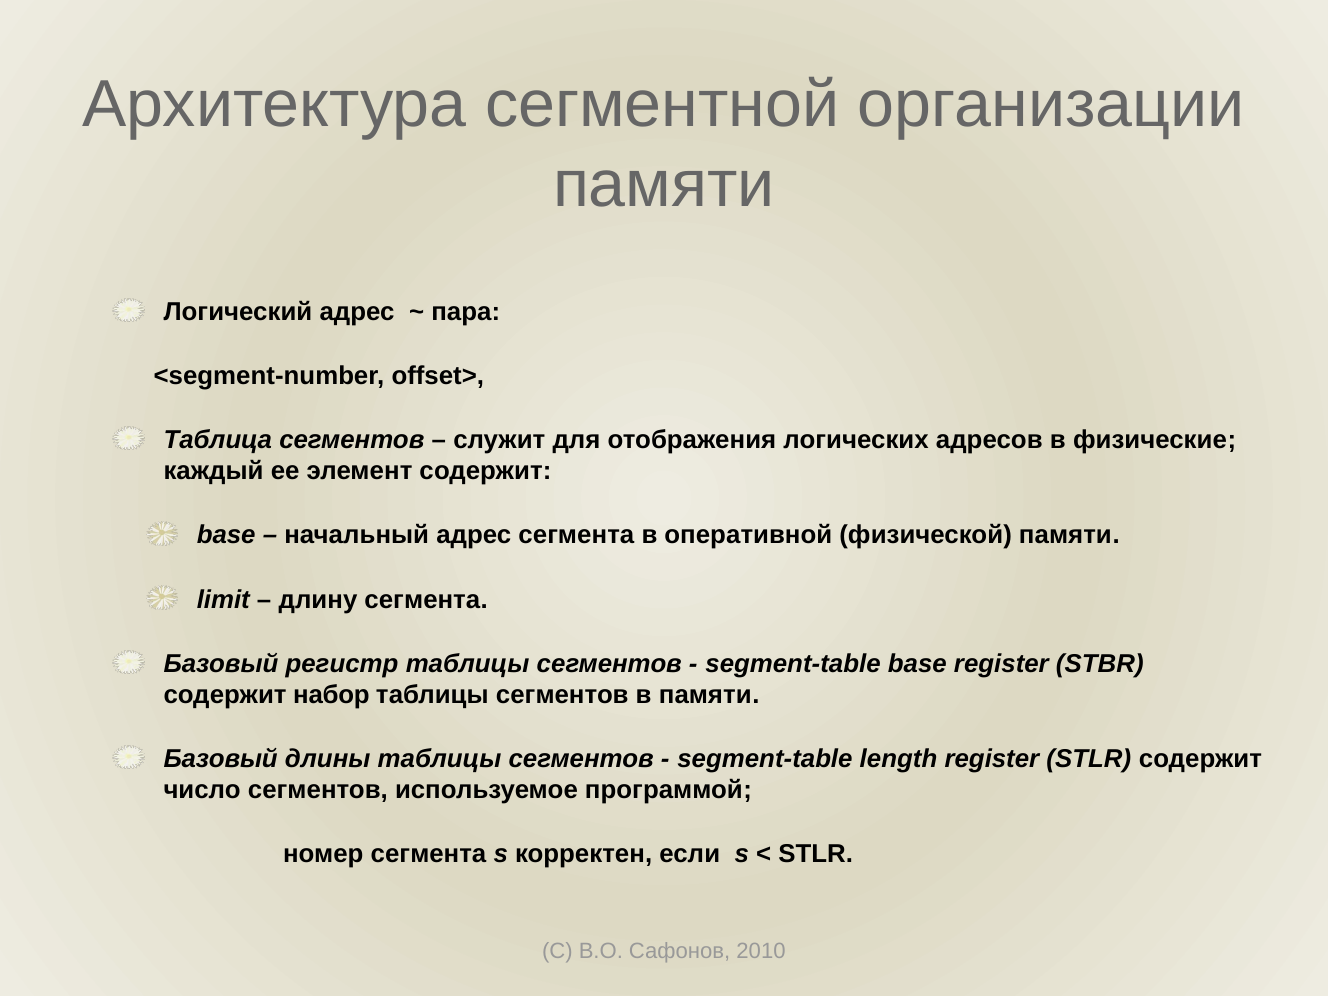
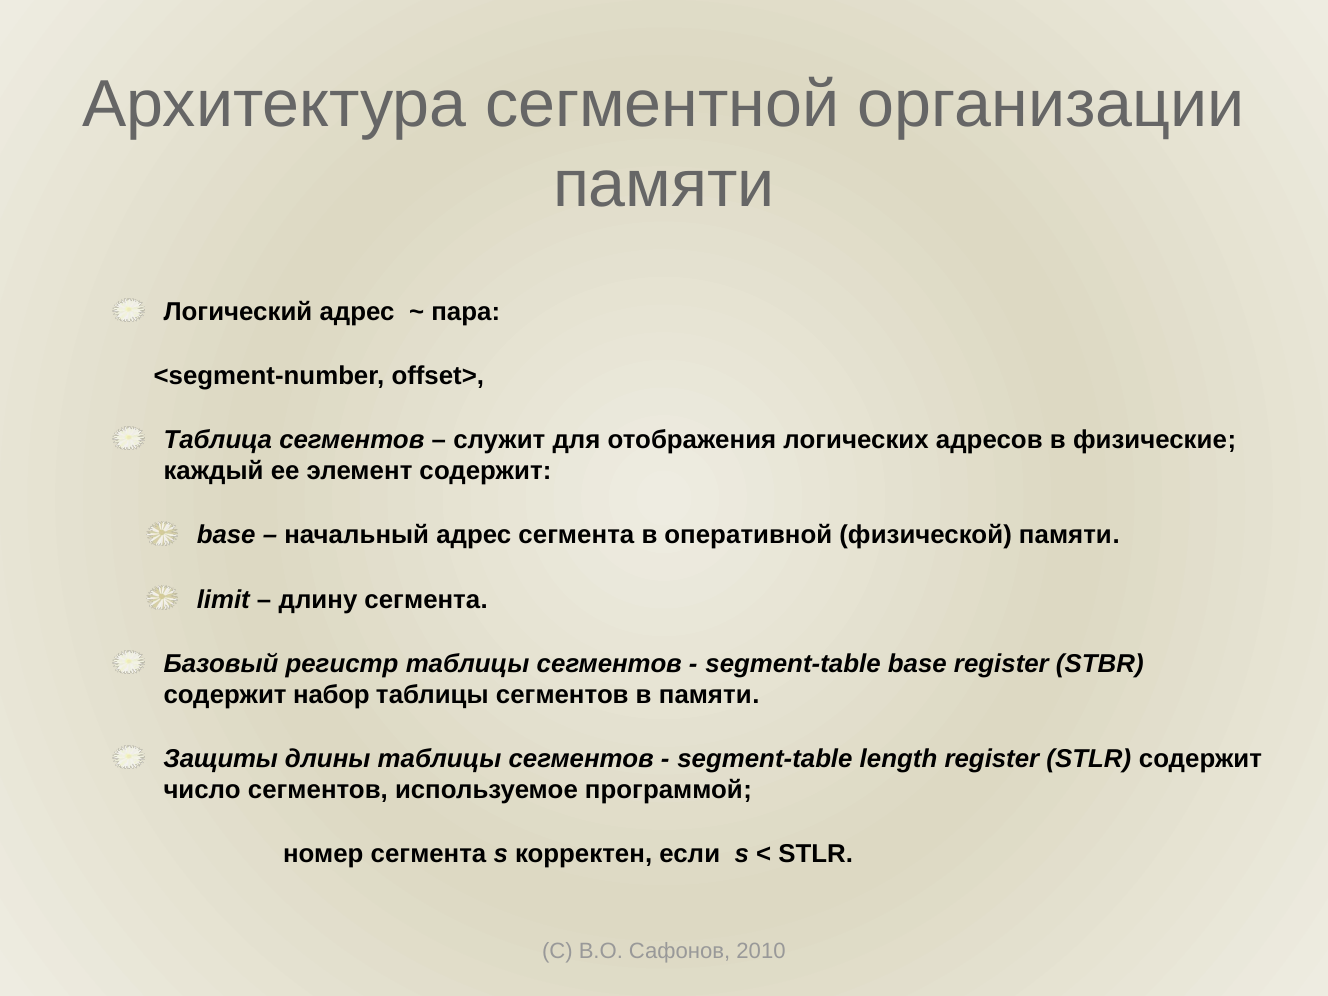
Базовый at (221, 759): Базовый -> Защиты
